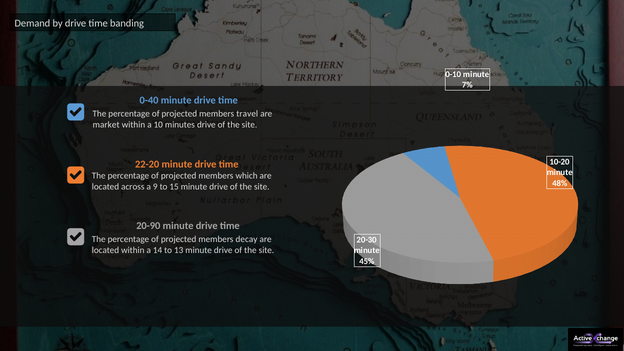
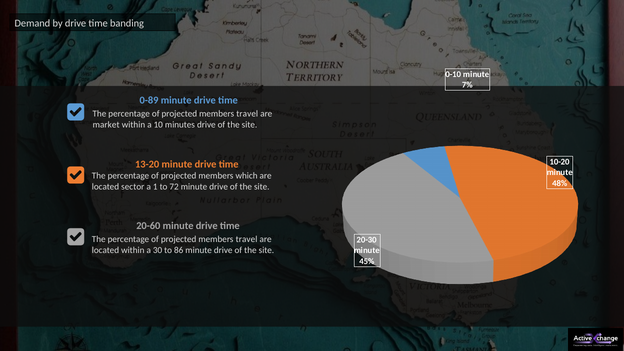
0-40: 0-40 -> 0-89
22-20: 22-20 -> 13-20
across: across -> sector
9: 9 -> 1
15: 15 -> 72
20-90: 20-90 -> 20-60
decay at (247, 239): decay -> travel
14: 14 -> 30
13: 13 -> 86
